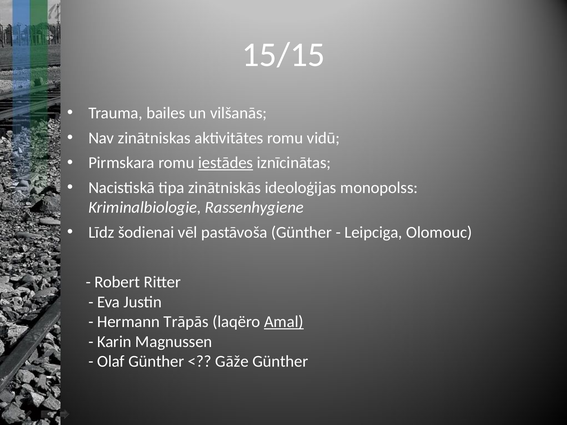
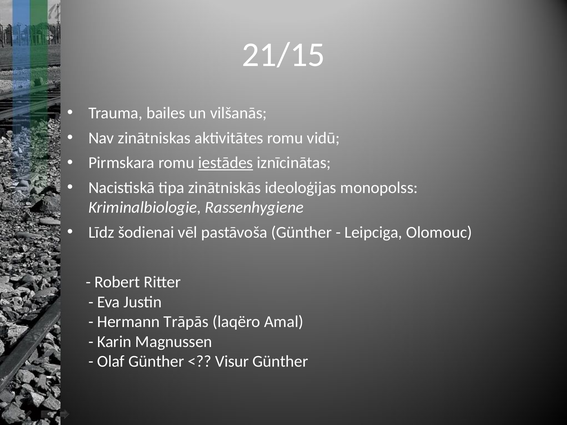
15/15: 15/15 -> 21/15
Amal underline: present -> none
Gāže: Gāže -> Visur
